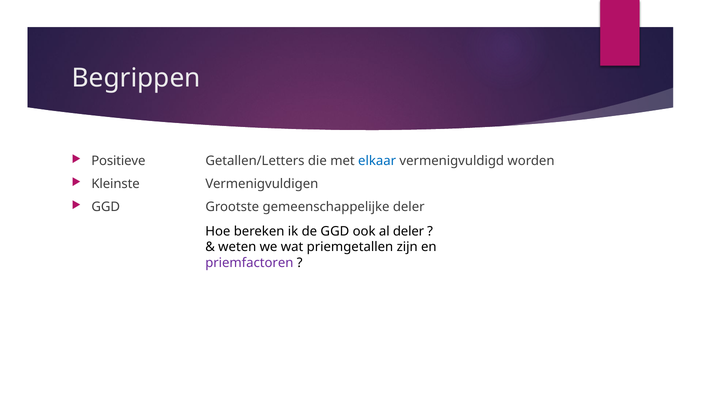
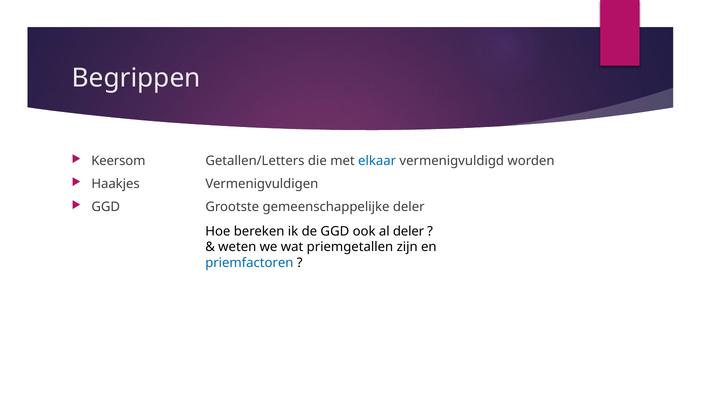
Positieve: Positieve -> Keersom
Kleinste: Kleinste -> Haakjes
priemfactoren colour: purple -> blue
